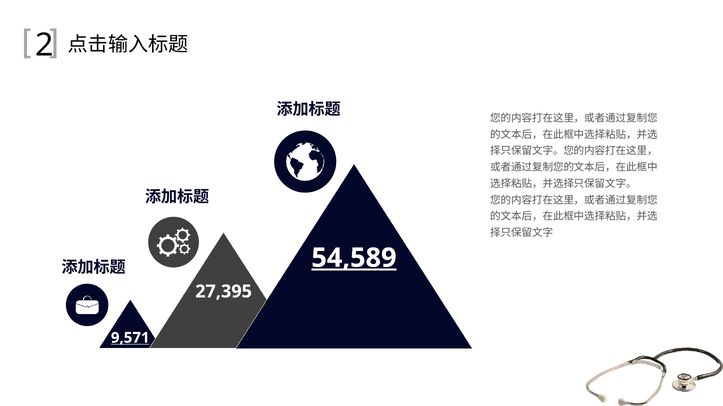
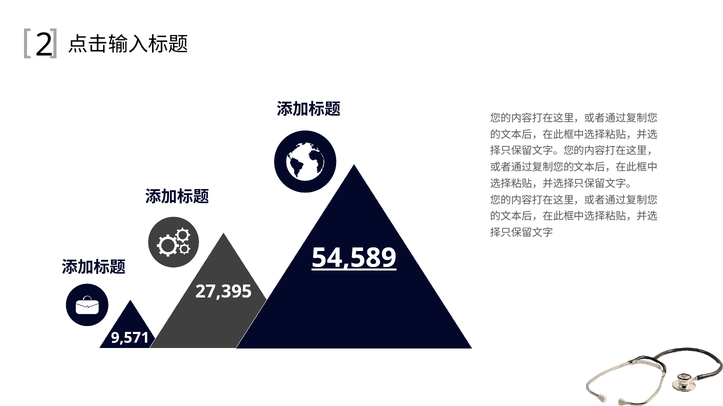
9,571 underline: present -> none
